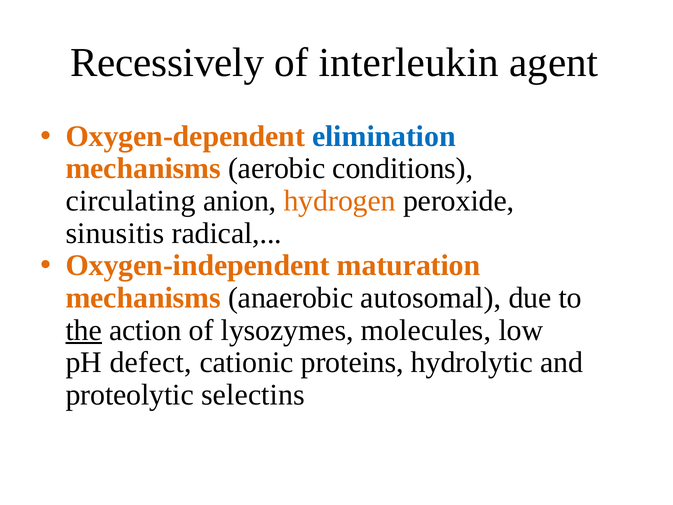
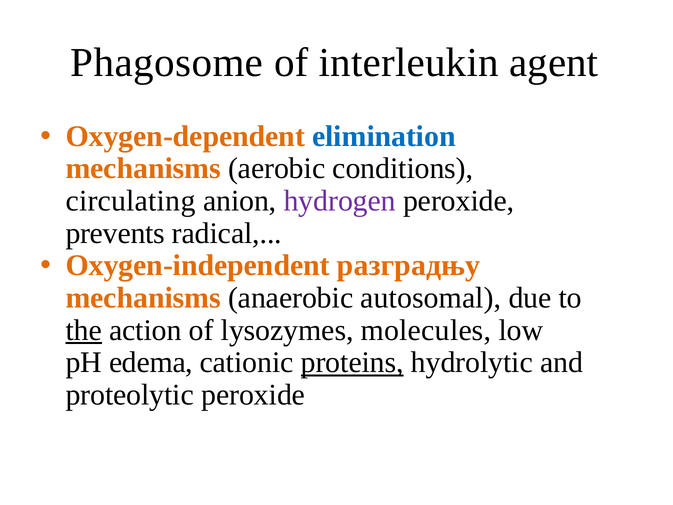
Recessively: Recessively -> Phagosome
hydrogen colour: orange -> purple
sinusitis: sinusitis -> prevents
maturation: maturation -> разградњу
defect: defect -> edema
proteins underline: none -> present
proteolytic selectins: selectins -> peroxide
